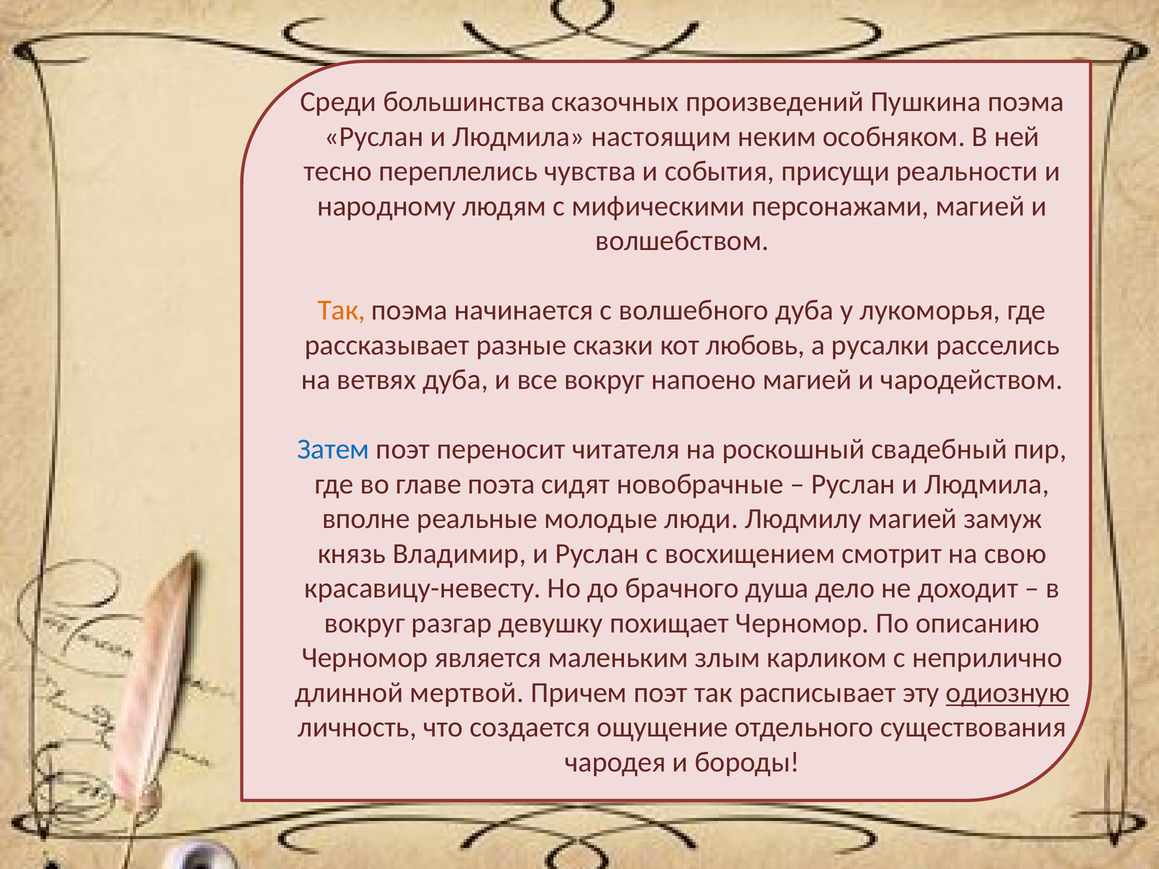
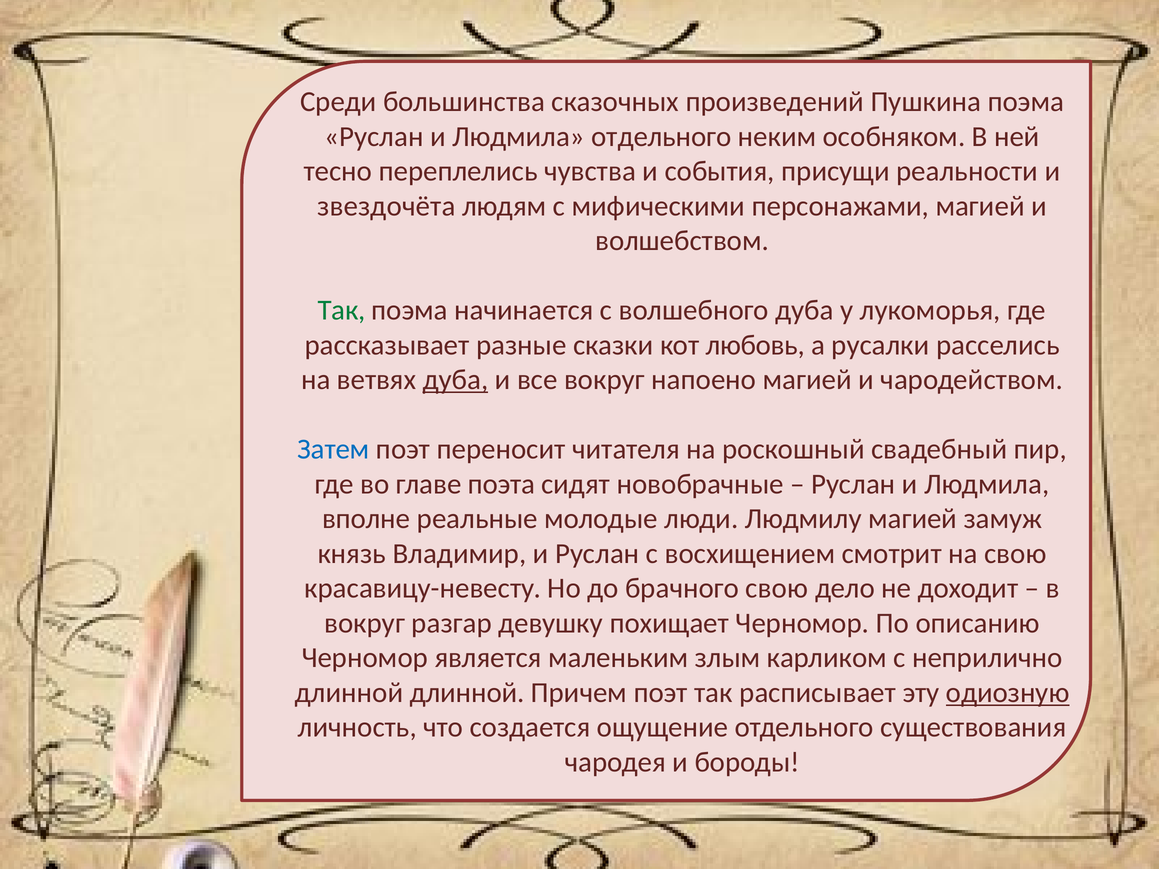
Людмила настоящим: настоящим -> отдельного
народному: народному -> звездочёта
Так at (342, 310) colour: orange -> green
дуба at (456, 380) underline: none -> present
брачного душа: душа -> свою
длинной мертвой: мертвой -> длинной
